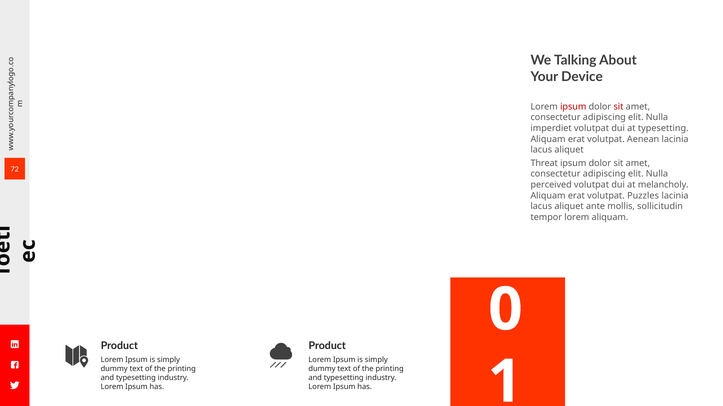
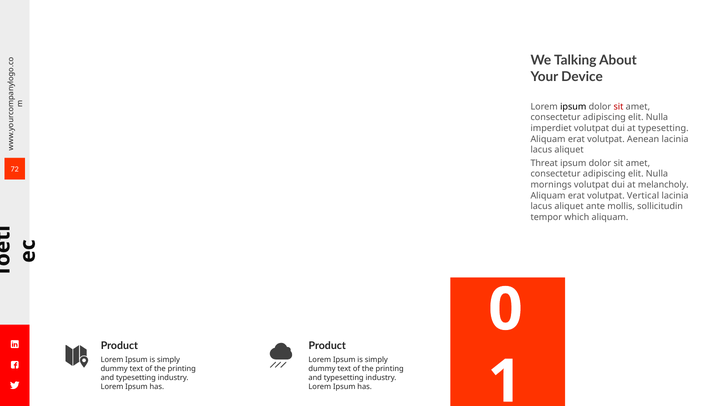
ipsum at (573, 107) colour: red -> black
perceived: perceived -> mornings
Puzzles: Puzzles -> Vertical
tempor lorem: lorem -> which
